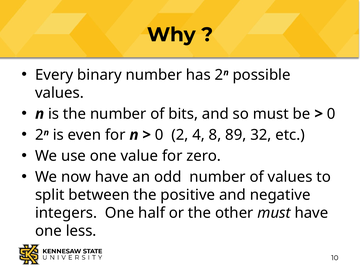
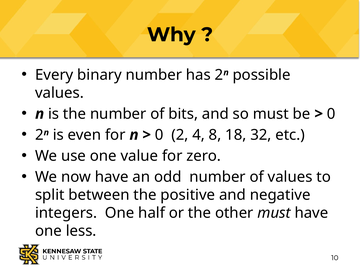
89: 89 -> 18
